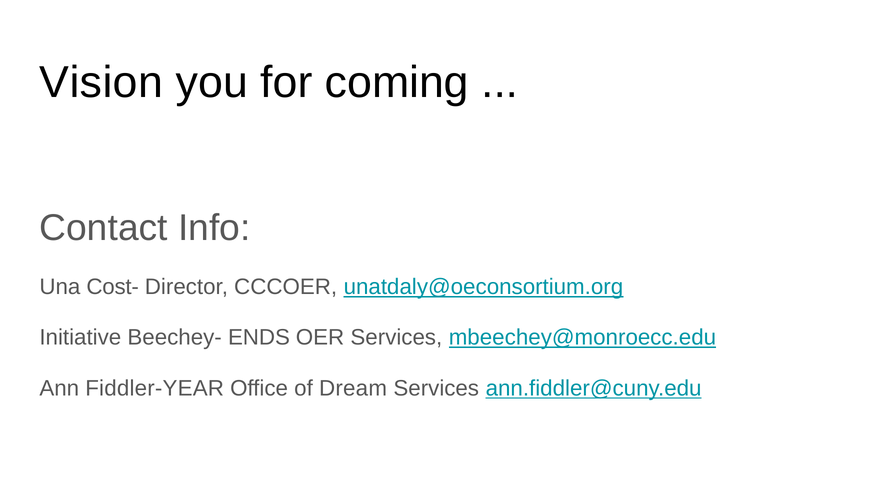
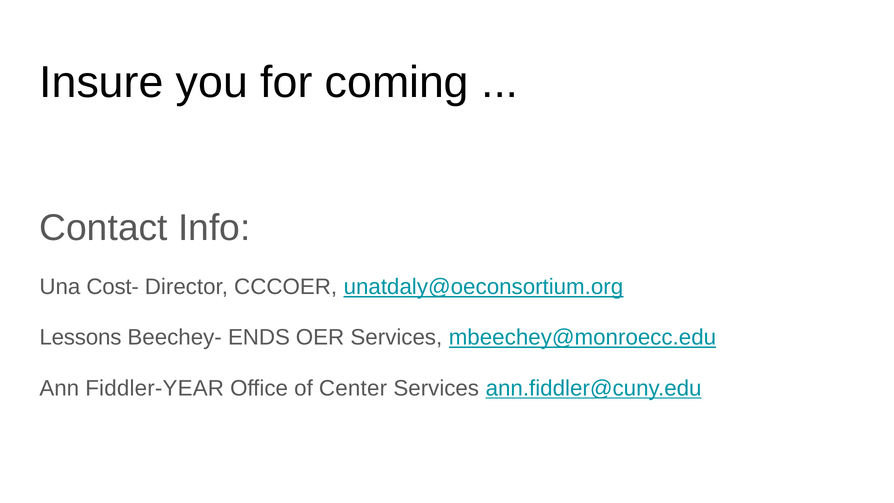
Vision: Vision -> Insure
Initiative: Initiative -> Lessons
Dream: Dream -> Center
